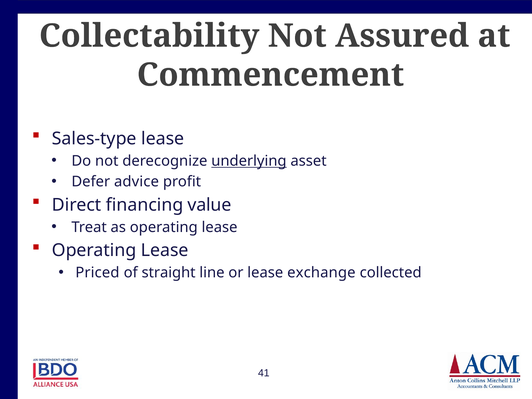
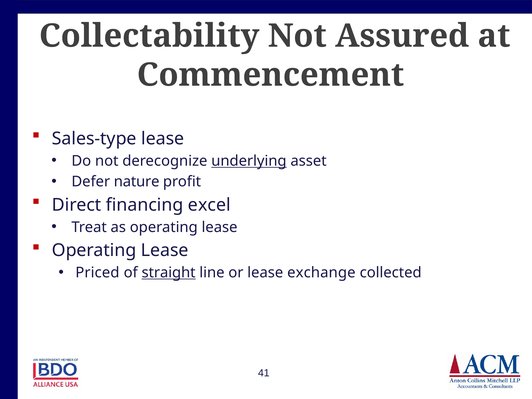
advice: advice -> nature
value: value -> excel
straight underline: none -> present
